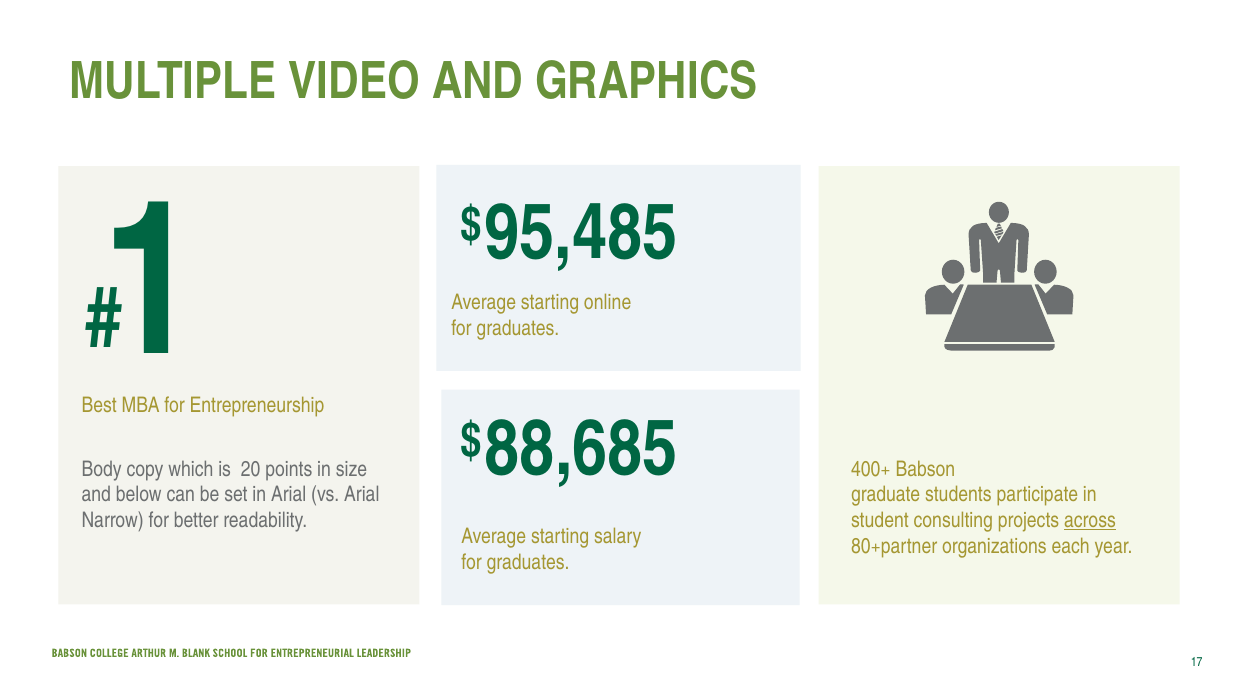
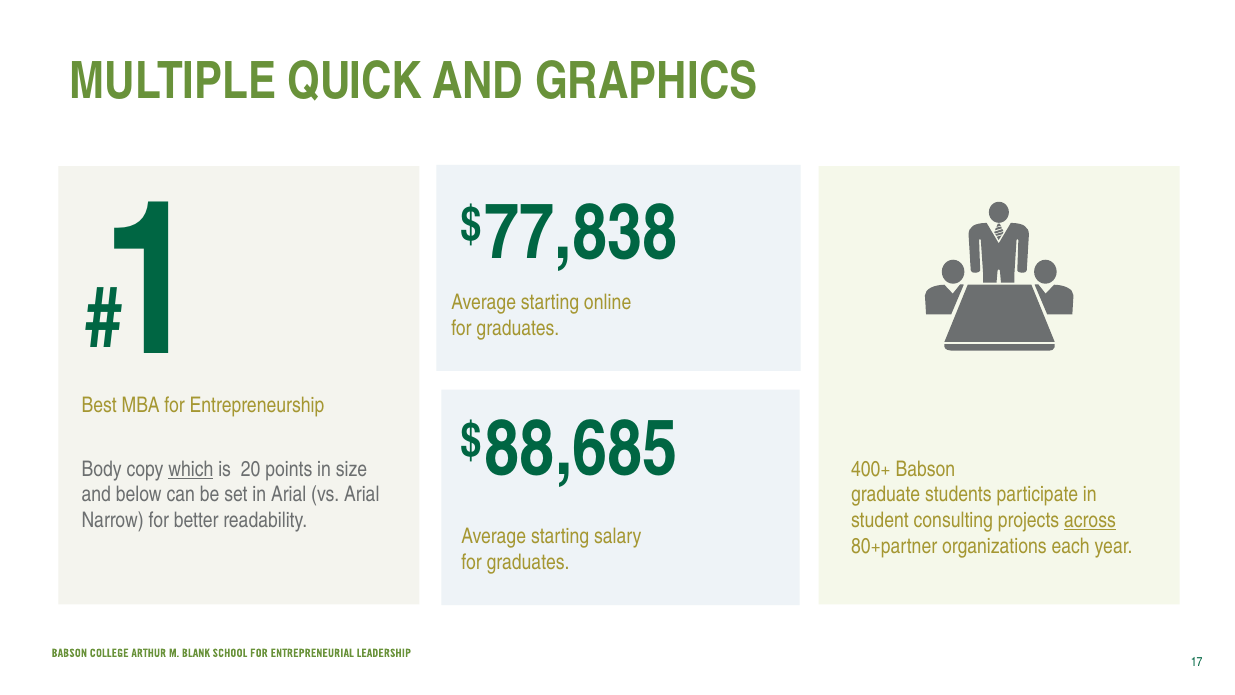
VIDEO: VIDEO -> QUICK
95,485: 95,485 -> 77,838
which underline: none -> present
